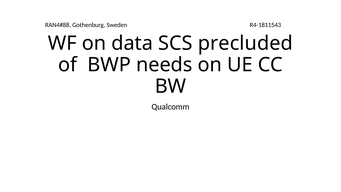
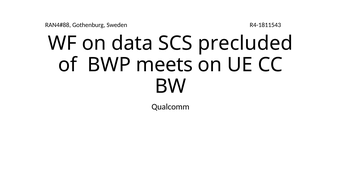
needs: needs -> meets
